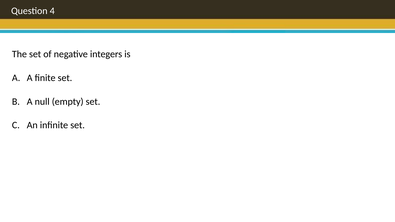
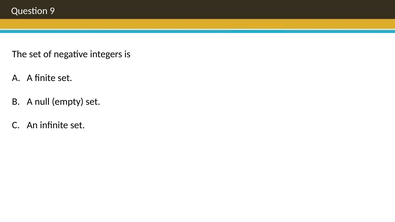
4: 4 -> 9
